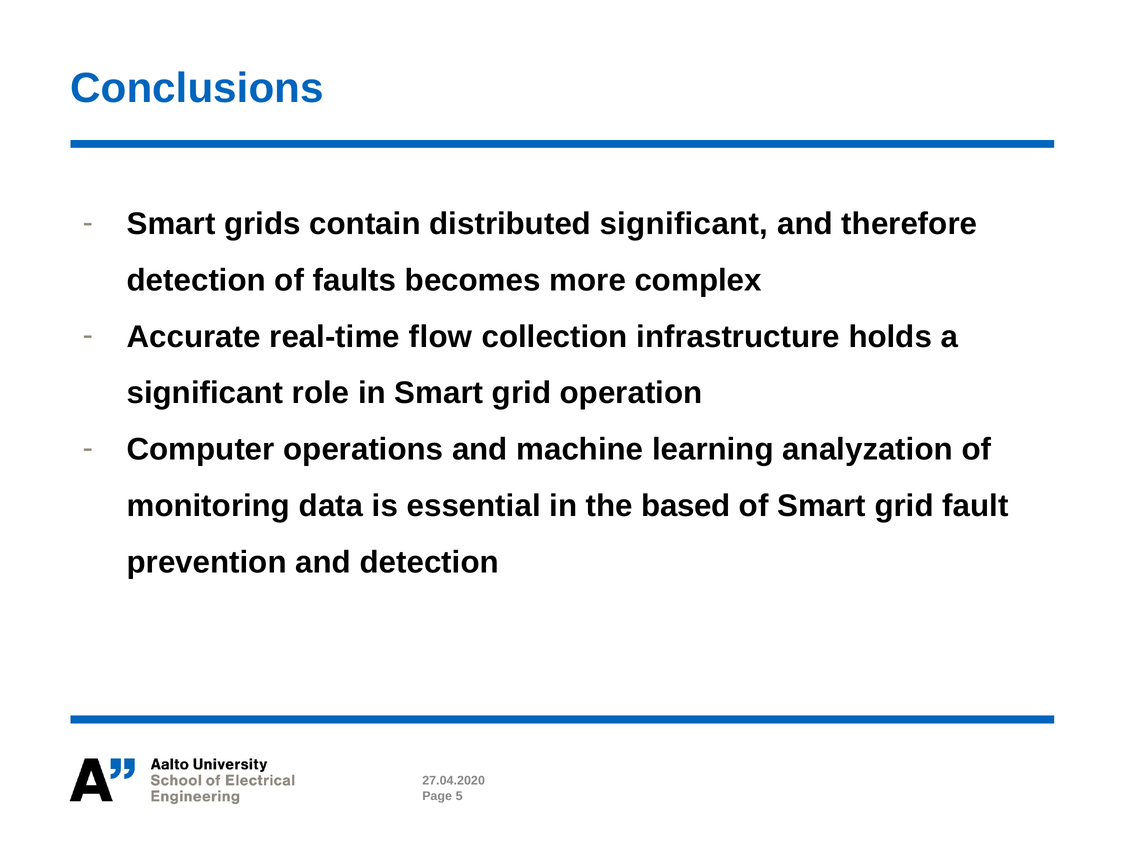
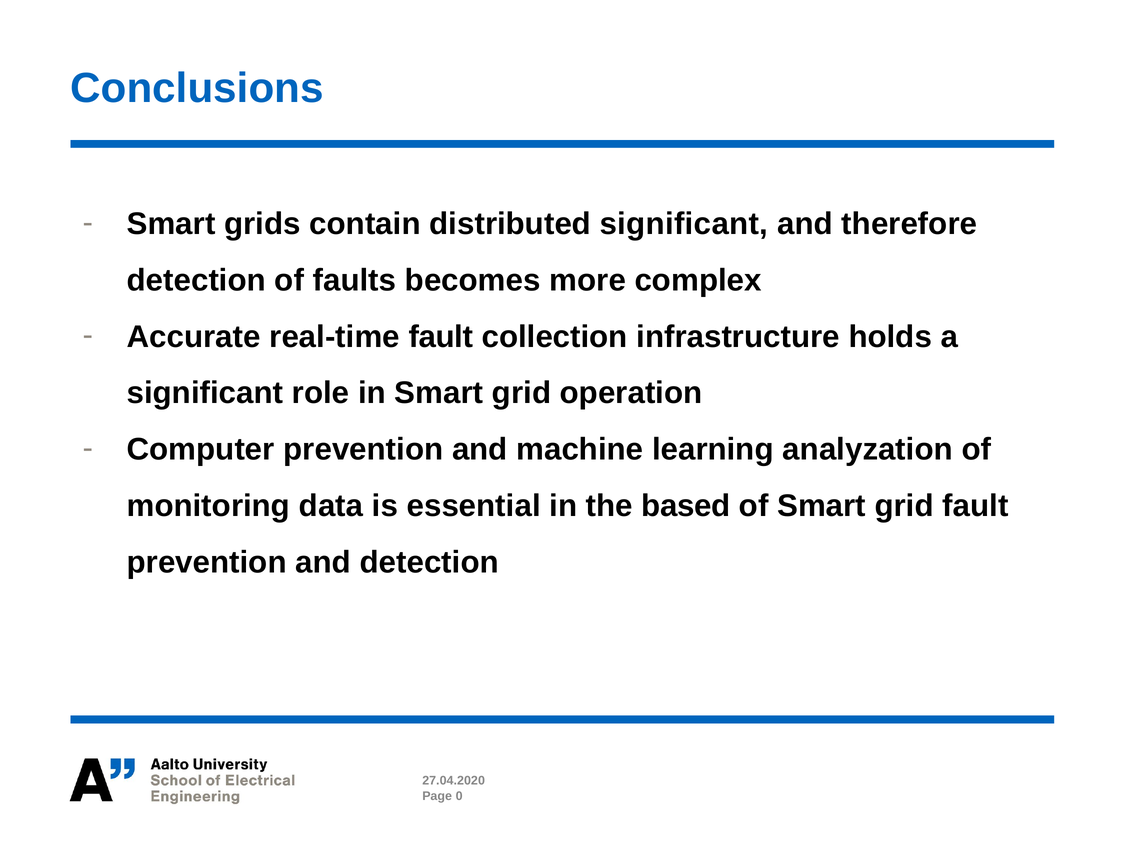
real-time flow: flow -> fault
Computer operations: operations -> prevention
5: 5 -> 0
